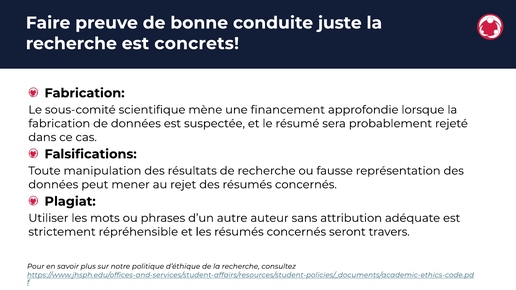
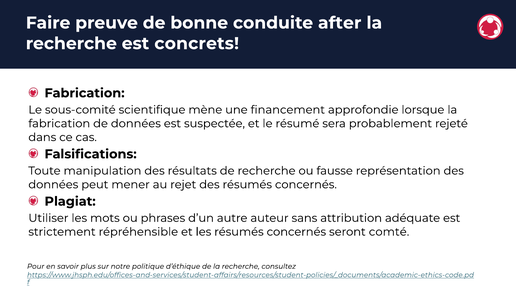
juste: juste -> after
travers: travers -> comté
